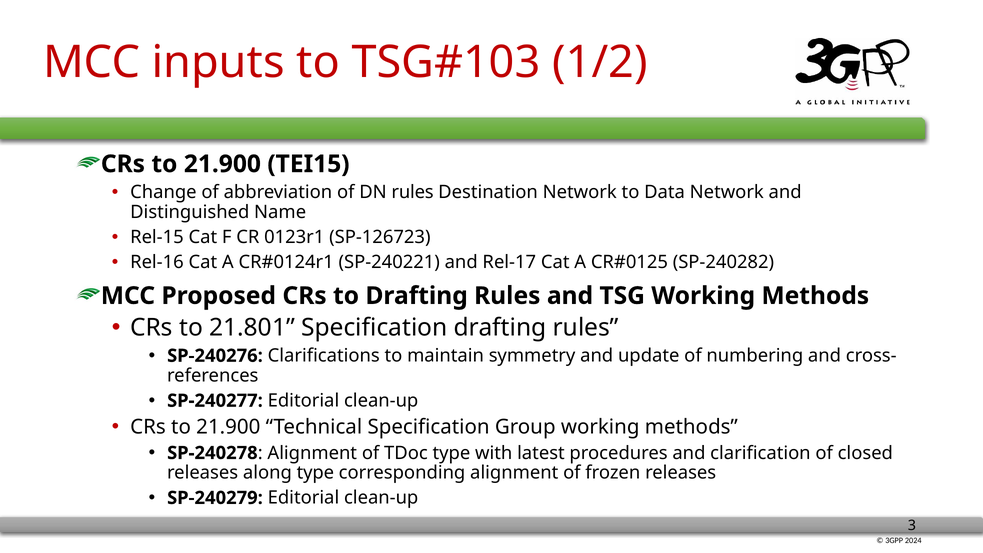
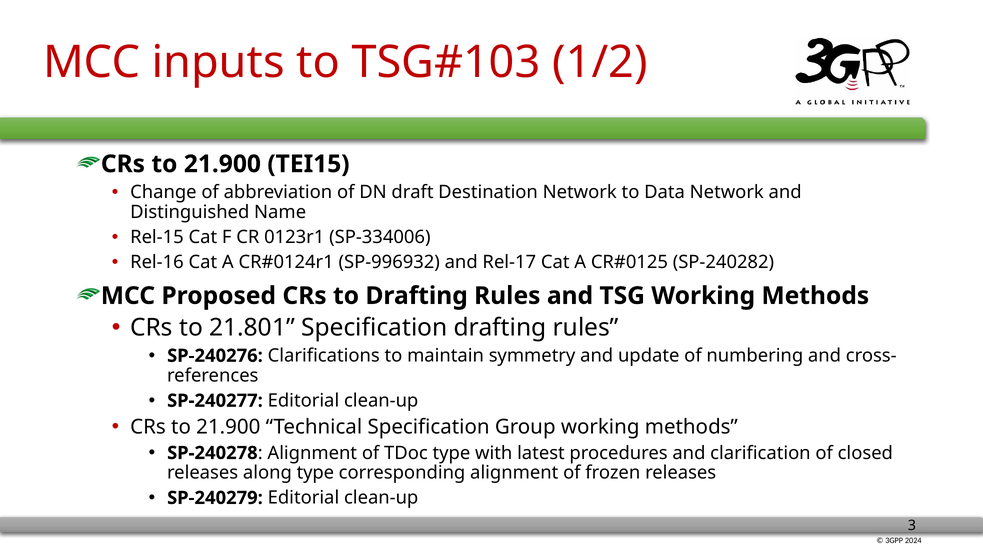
DN rules: rules -> draft
SP-126723: SP-126723 -> SP-334006
SP-240221: SP-240221 -> SP-996932
